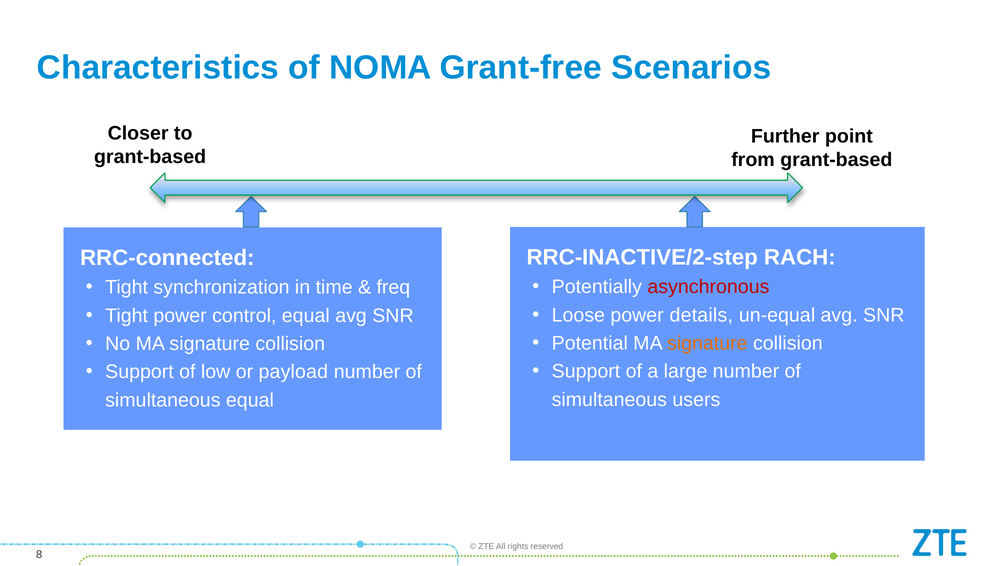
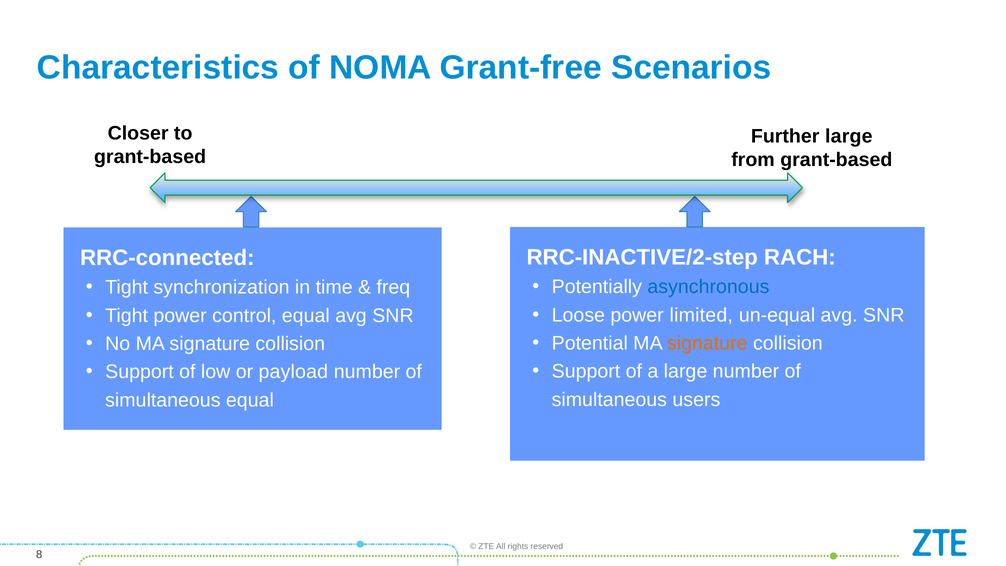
Further point: point -> large
asynchronous colour: red -> blue
details: details -> limited
